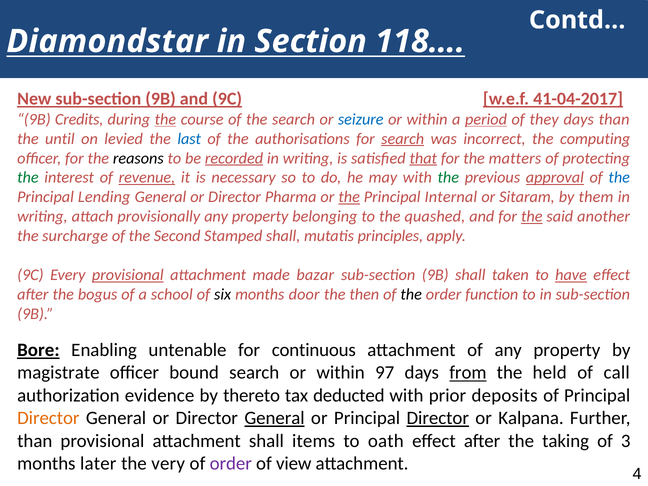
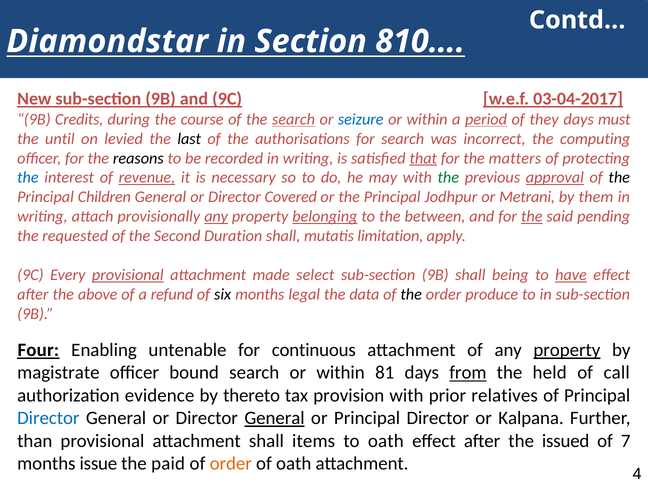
118…: 118… -> 810…
41-04-2017: 41-04-2017 -> 03-04-2017
the at (165, 119) underline: present -> none
search at (294, 119) underline: none -> present
days than: than -> must
last colour: blue -> black
search at (403, 139) underline: present -> none
recorded underline: present -> none
the at (28, 178) colour: green -> blue
the at (619, 178) colour: blue -> black
Lending: Lending -> Children
Pharma: Pharma -> Covered
the at (349, 197) underline: present -> none
Internal: Internal -> Jodhpur
Sitaram: Sitaram -> Metrani
any at (216, 216) underline: none -> present
belonging underline: none -> present
quashed: quashed -> between
another: another -> pending
surcharge: surcharge -> requested
Stamped: Stamped -> Duration
principles: principles -> limitation
bazar: bazar -> select
taken: taken -> being
bogus: bogus -> above
school: school -> refund
door: door -> legal
then: then -> data
function: function -> produce
Bore: Bore -> Four
property at (567, 350) underline: none -> present
97: 97 -> 81
deducted: deducted -> provision
deposits: deposits -> relatives
Director at (48, 418) colour: orange -> blue
Director at (438, 418) underline: present -> none
taking: taking -> issued
3: 3 -> 7
later: later -> issue
very: very -> paid
order at (231, 463) colour: purple -> orange
of view: view -> oath
